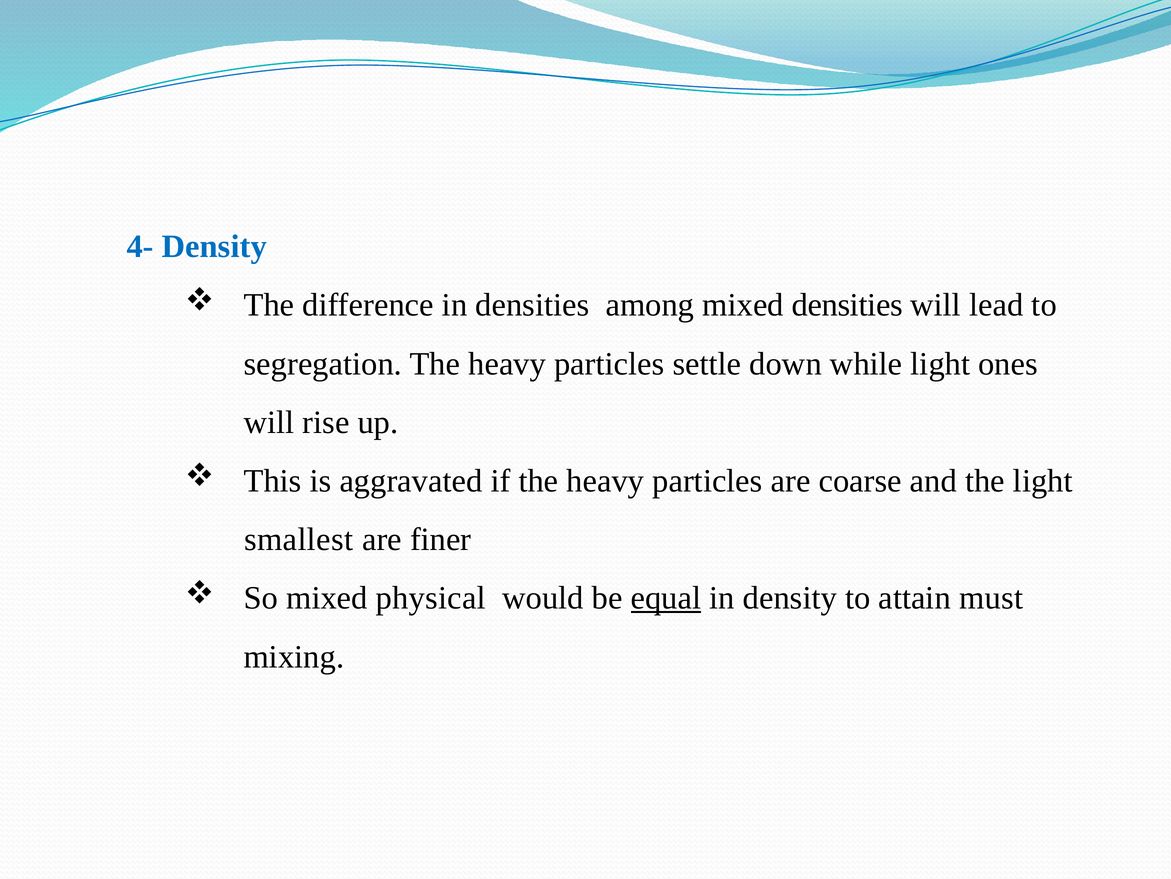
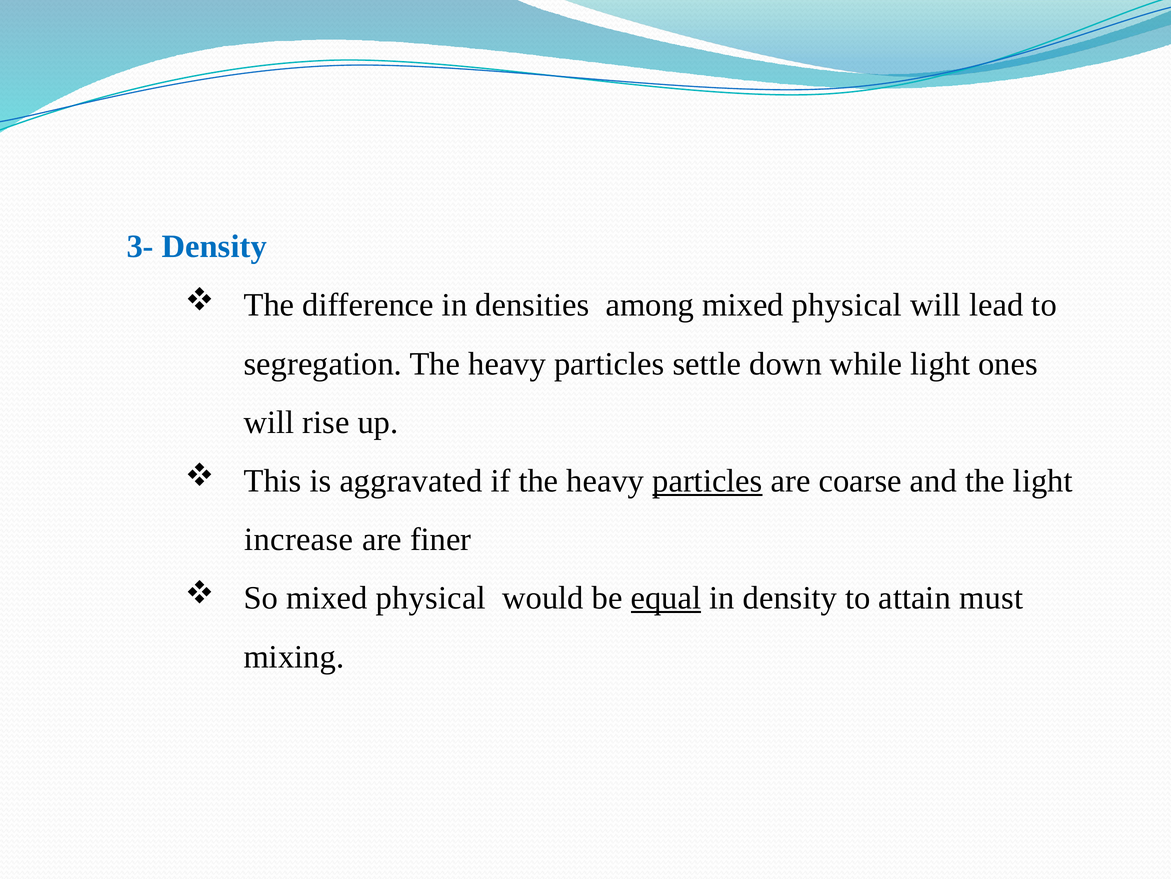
4-: 4- -> 3-
among mixed densities: densities -> physical
particles at (708, 481) underline: none -> present
smallest: smallest -> increase
